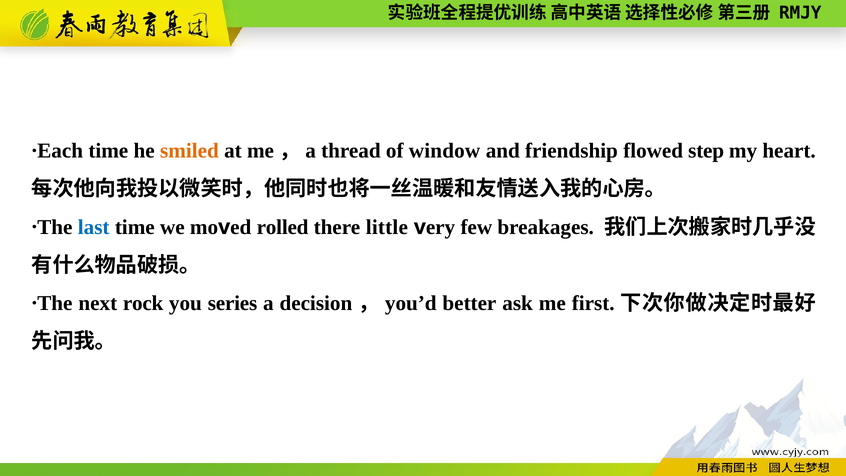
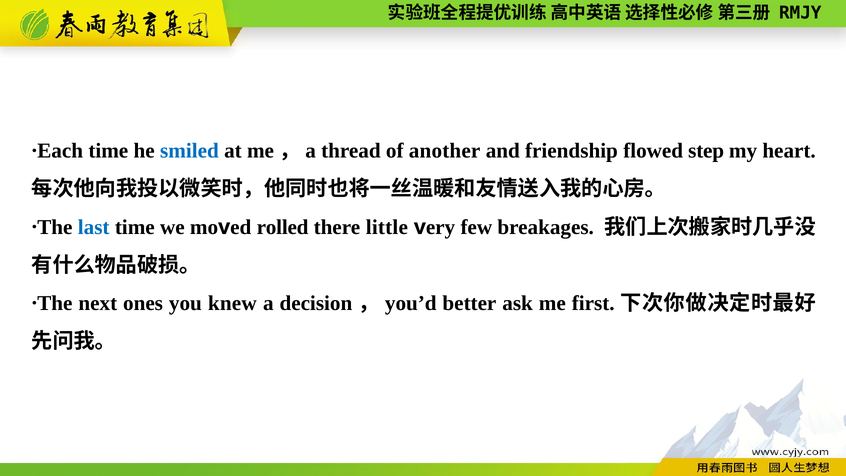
smiled colour: orange -> blue
window: window -> another
rock: rock -> ones
series: series -> knew
